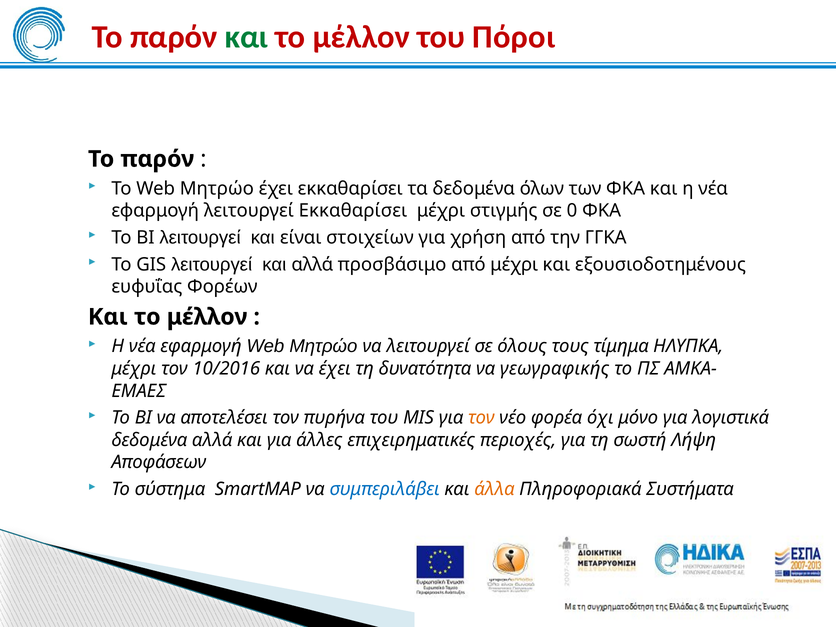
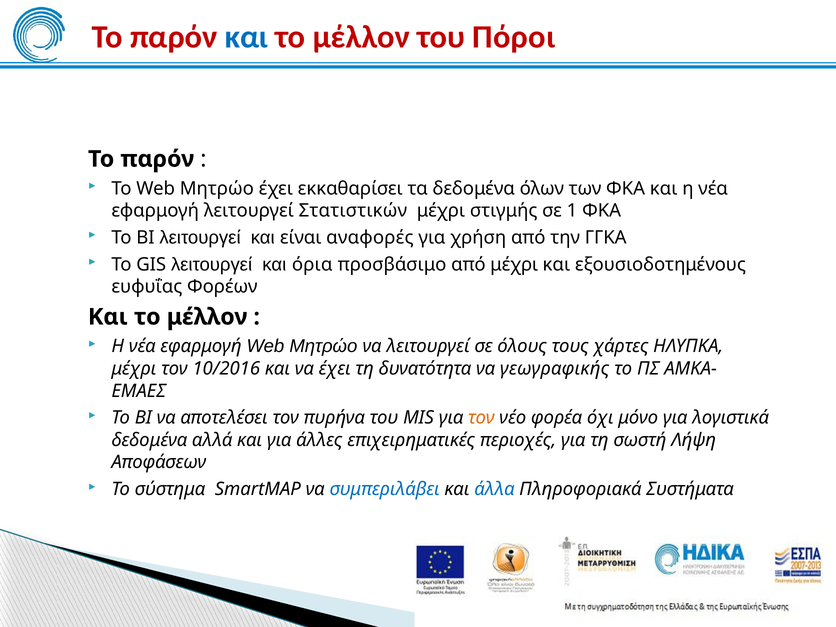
και at (247, 37) colour: green -> blue
λειτουργεί Εκκαθαρίσει: Εκκαθαρίσει -> Στατιστικών
0: 0 -> 1
στοιχείων: στοιχείων -> αναφορές
και αλλά: αλλά -> όρια
τίμημα: τίμημα -> χάρτες
άλλα colour: orange -> blue
